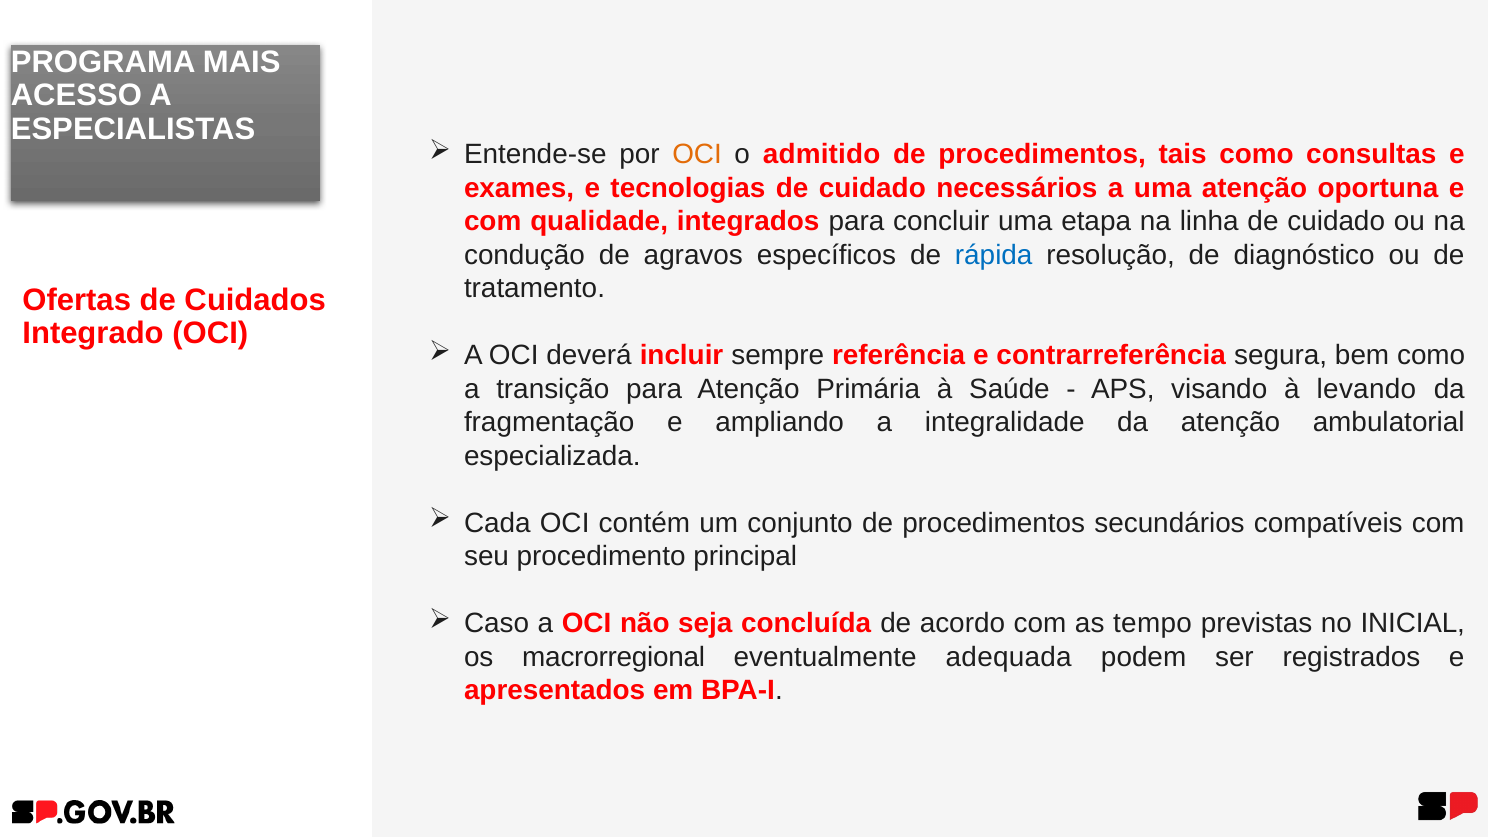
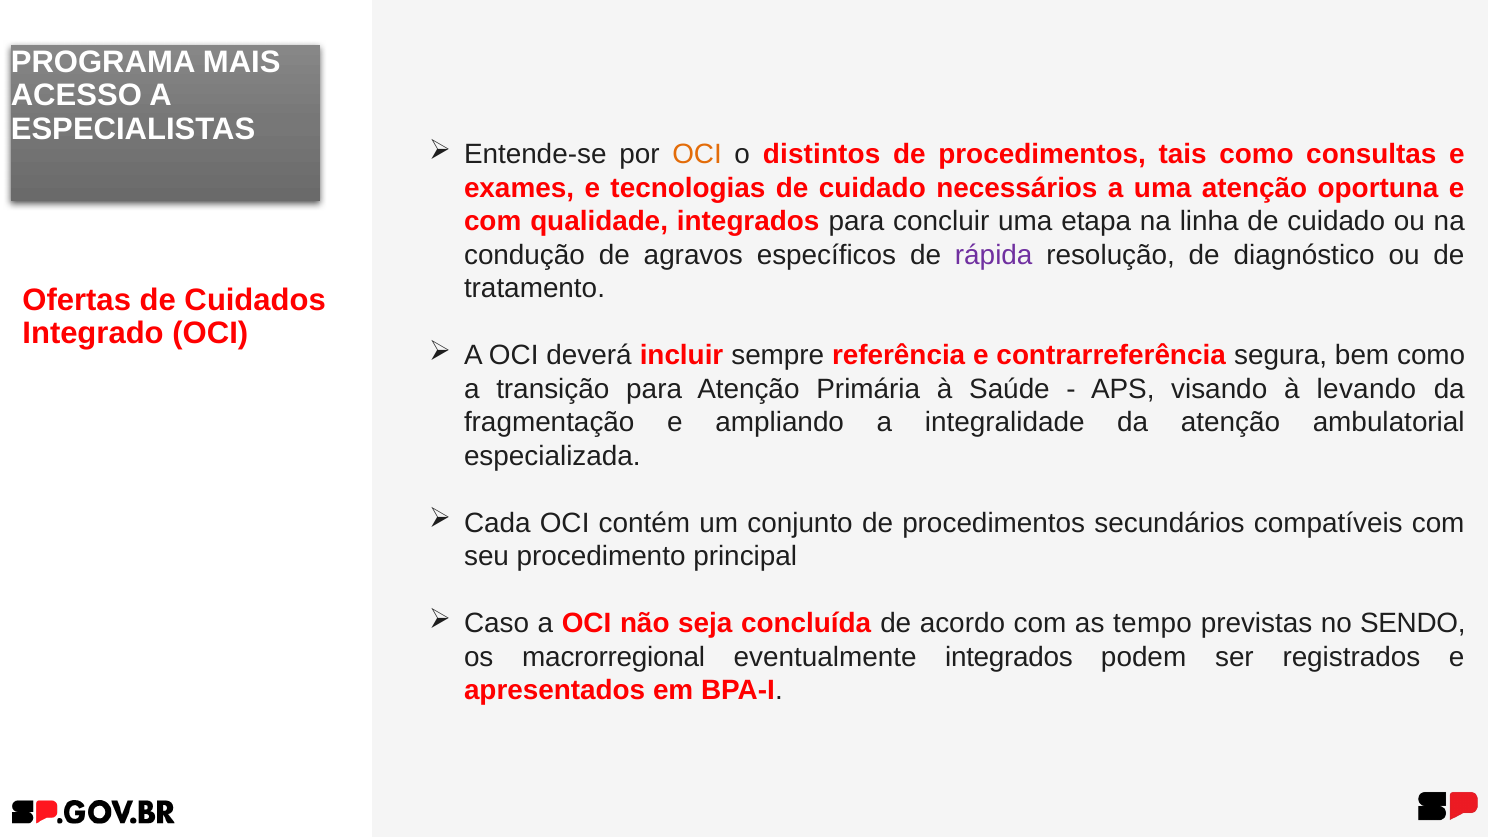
admitido: admitido -> distintos
rápida colour: blue -> purple
INICIAL: INICIAL -> SENDO
eventualmente adequada: adequada -> integrados
